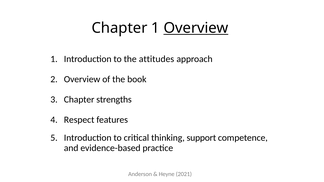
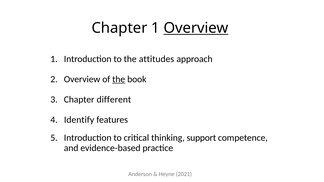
the at (119, 79) underline: none -> present
strengths: strengths -> different
Respect: Respect -> Identify
